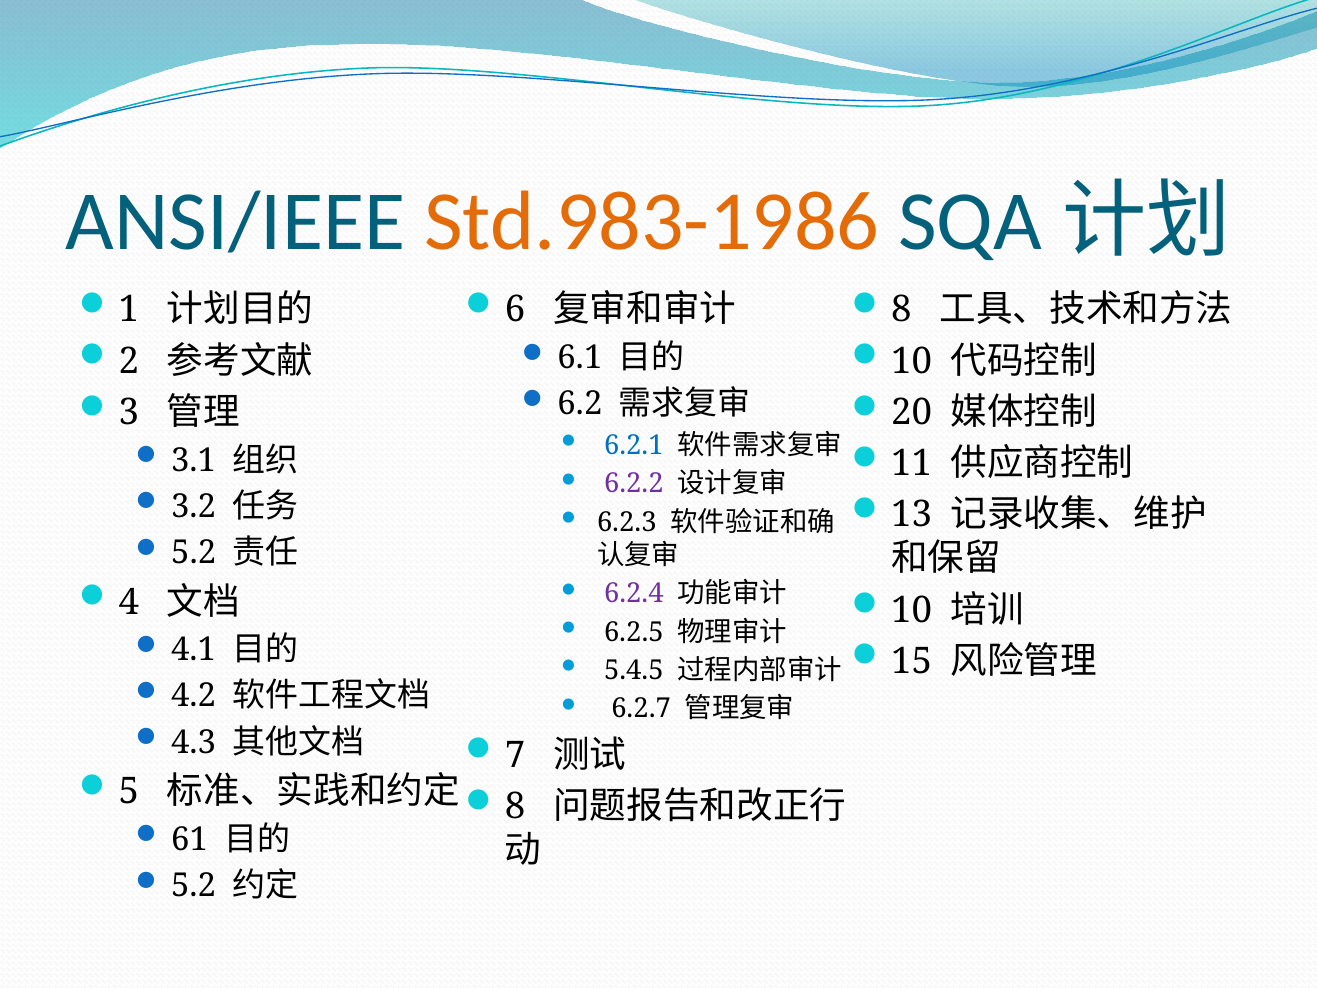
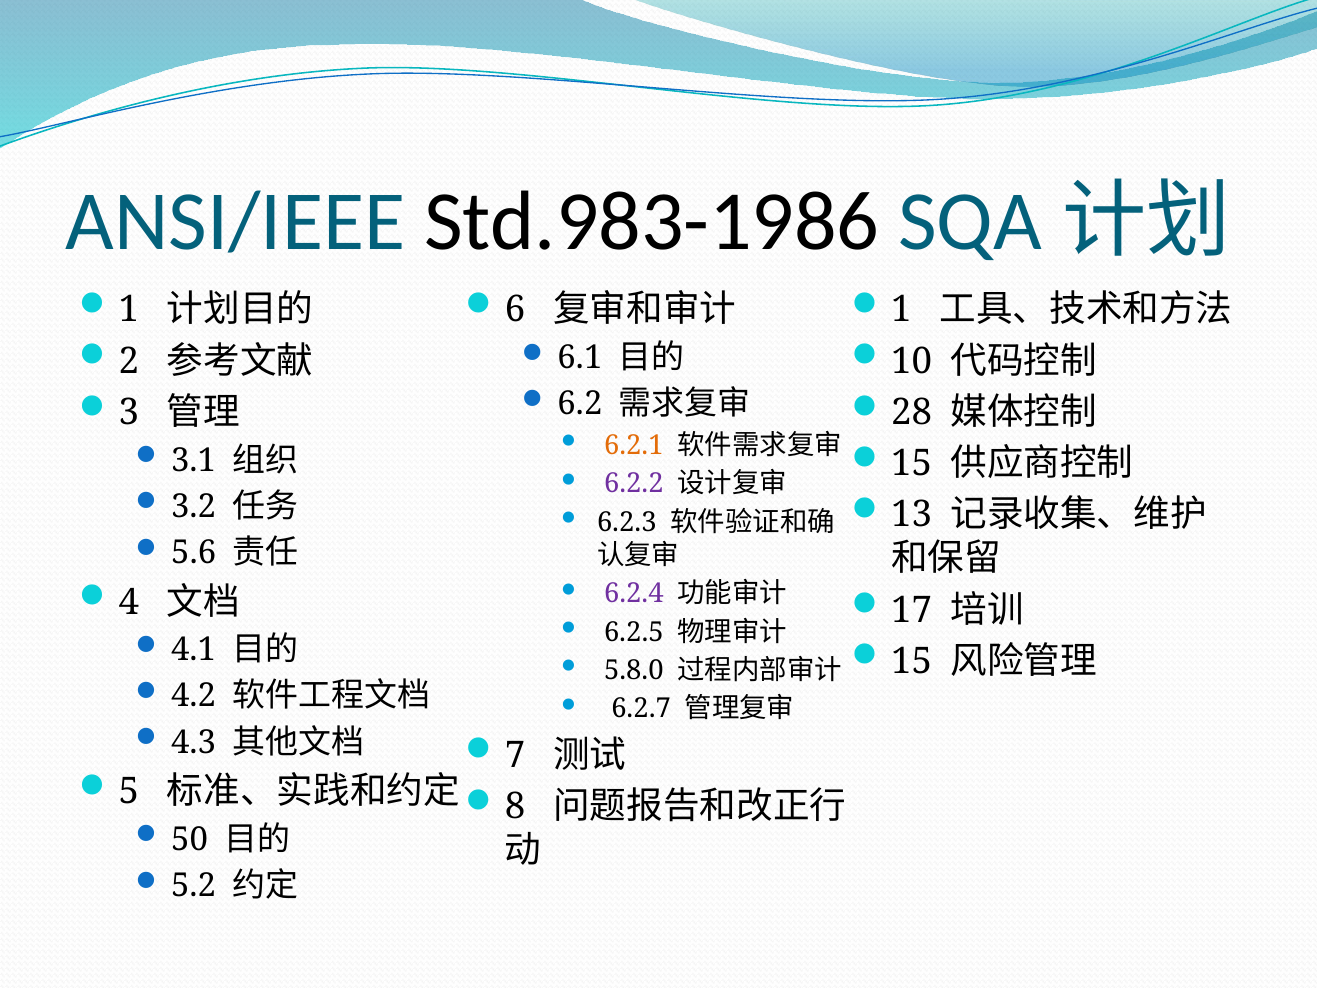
Std.983-1986 colour: orange -> black
8 at (901, 310): 8 -> 1
20: 20 -> 28
6.2.1 colour: blue -> orange
11 at (912, 463): 11 -> 15
5.2 at (194, 552): 5.2 -> 5.6
10 at (912, 610): 10 -> 17
5.4.5: 5.4.5 -> 5.8.0
61: 61 -> 50
